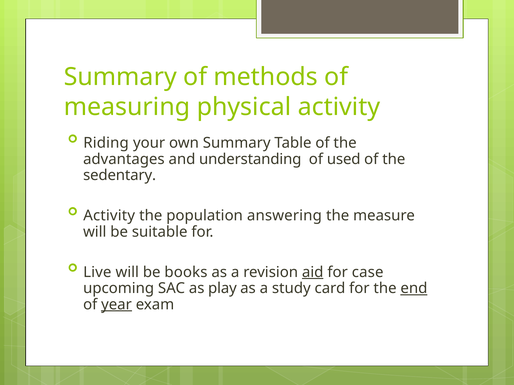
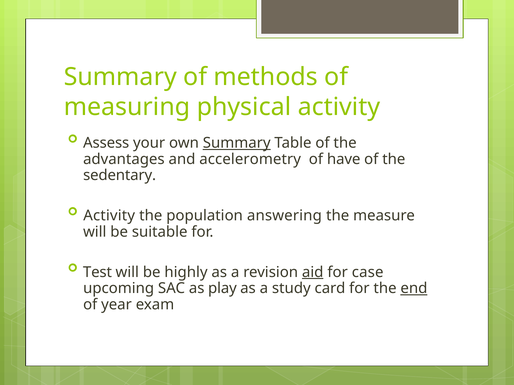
Riding: Riding -> Assess
Summary at (237, 143) underline: none -> present
understanding: understanding -> accelerometry
used: used -> have
Live: Live -> Test
books: books -> highly
year underline: present -> none
